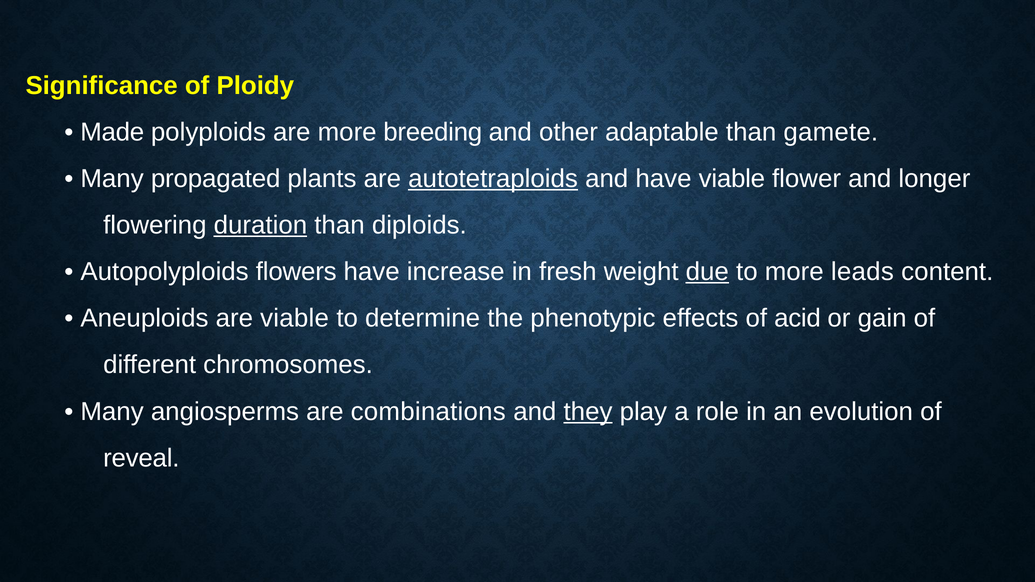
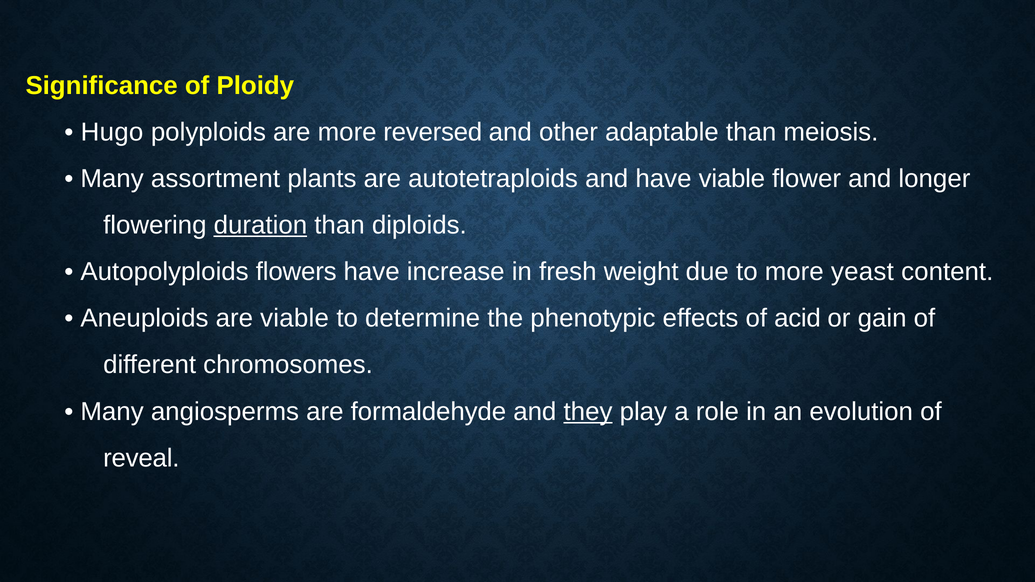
Made: Made -> Hugo
breeding: breeding -> reversed
gamete: gamete -> meiosis
propagated: propagated -> assortment
autotetraploids underline: present -> none
due underline: present -> none
leads: leads -> yeast
combinations: combinations -> formaldehyde
